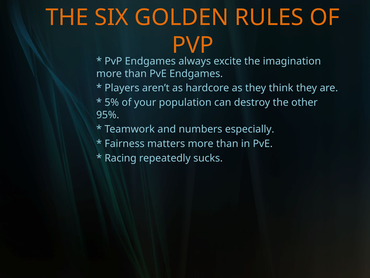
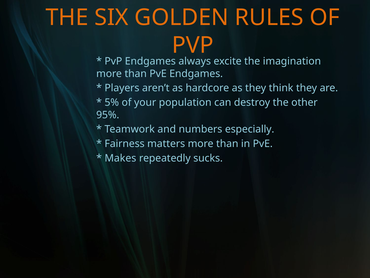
Racing: Racing -> Makes
